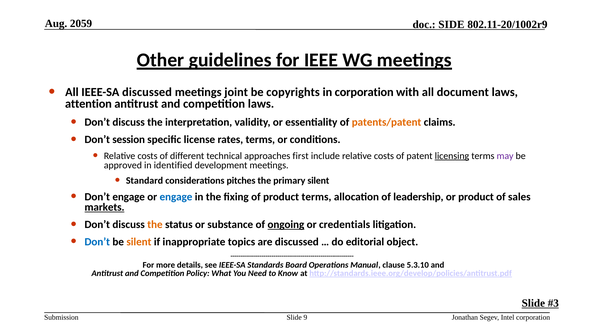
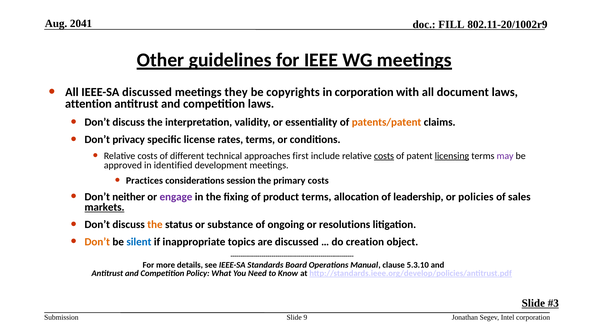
2059: 2059 -> 2041
SIDE: SIDE -> FILL
joint: joint -> they
session: session -> privacy
costs at (384, 156) underline: none -> present
Standard: Standard -> Practices
pitches: pitches -> session
primary silent: silent -> costs
Don’t engage: engage -> neither
engage at (176, 197) colour: blue -> purple
or product: product -> policies
ongoing underline: present -> none
credentials: credentials -> resolutions
Don’t at (97, 242) colour: blue -> orange
silent at (139, 242) colour: orange -> blue
editorial: editorial -> creation
